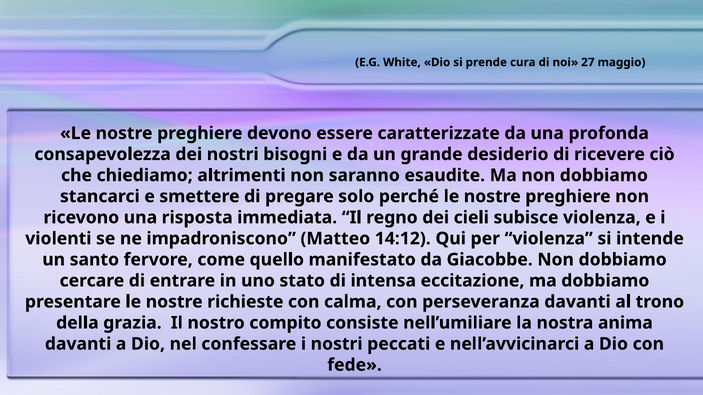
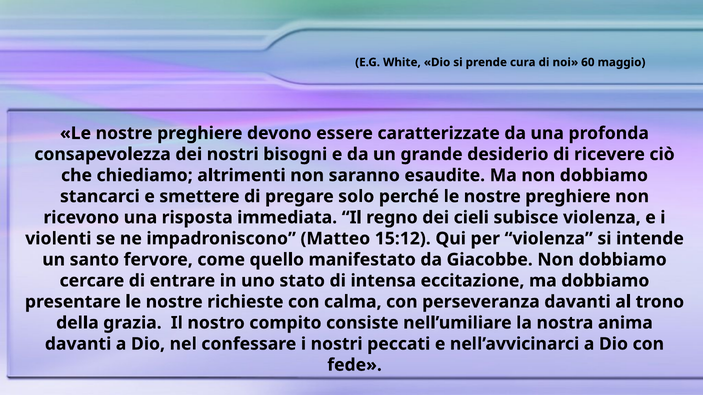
27: 27 -> 60
14:12: 14:12 -> 15:12
